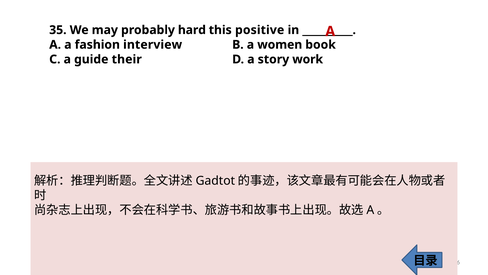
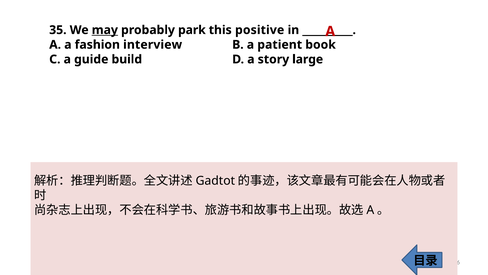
may underline: none -> present
hard: hard -> park
women: women -> patient
their: their -> build
work: work -> large
